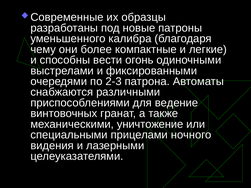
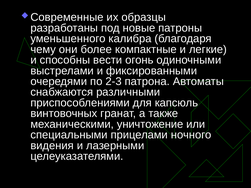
ведение: ведение -> капсюль
